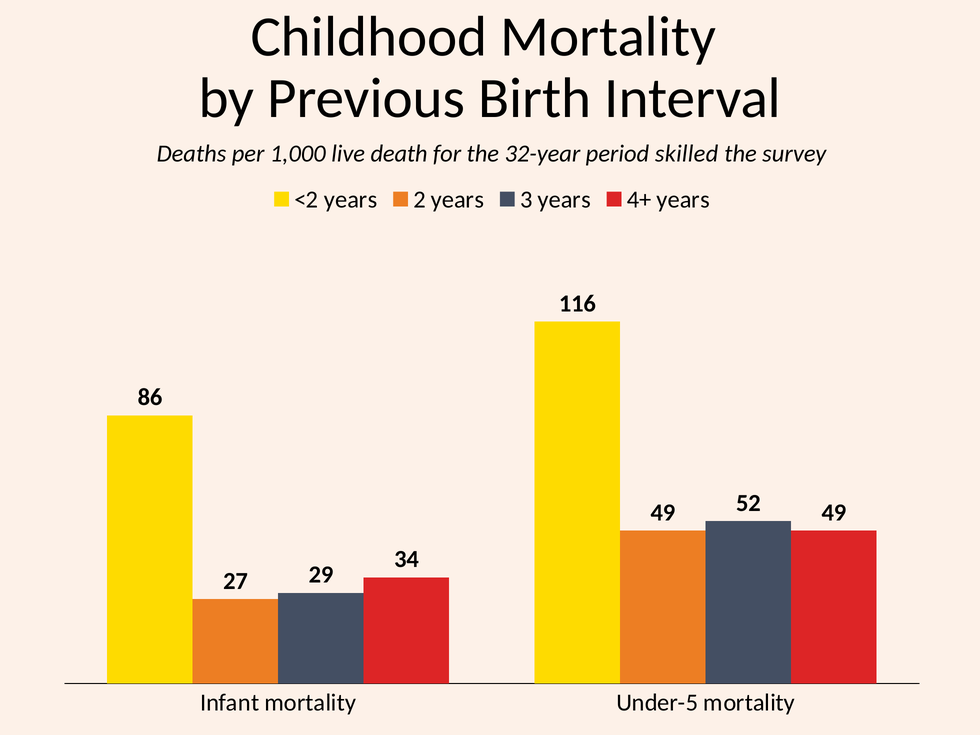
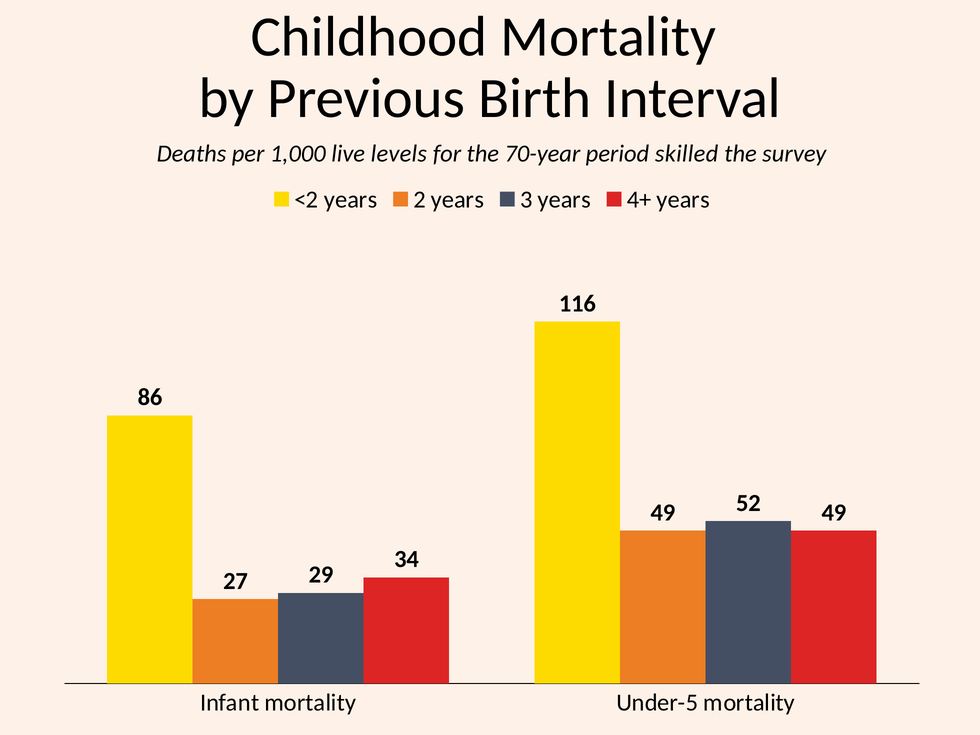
death: death -> levels
32-year: 32-year -> 70-year
